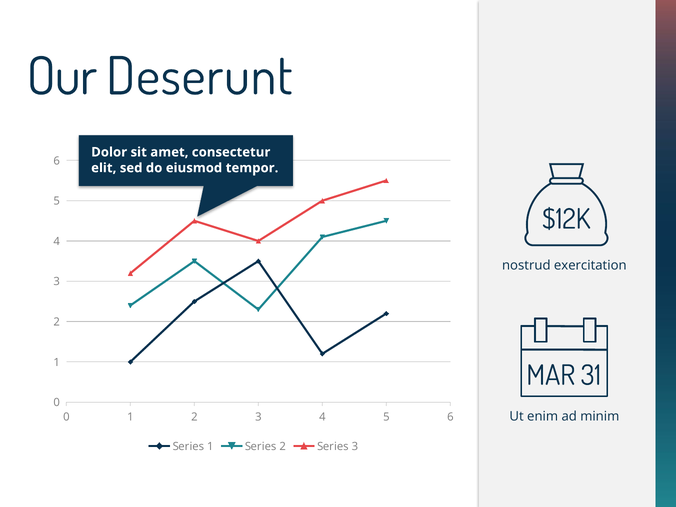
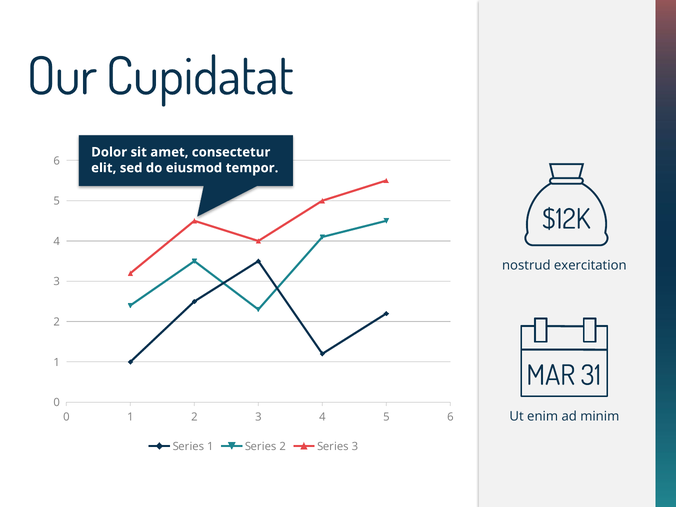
Deserunt: Deserunt -> Cupidatat
